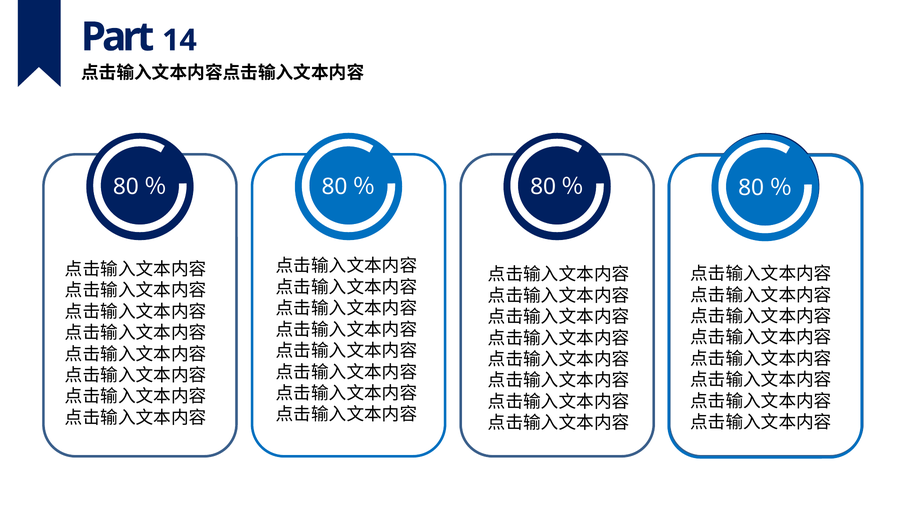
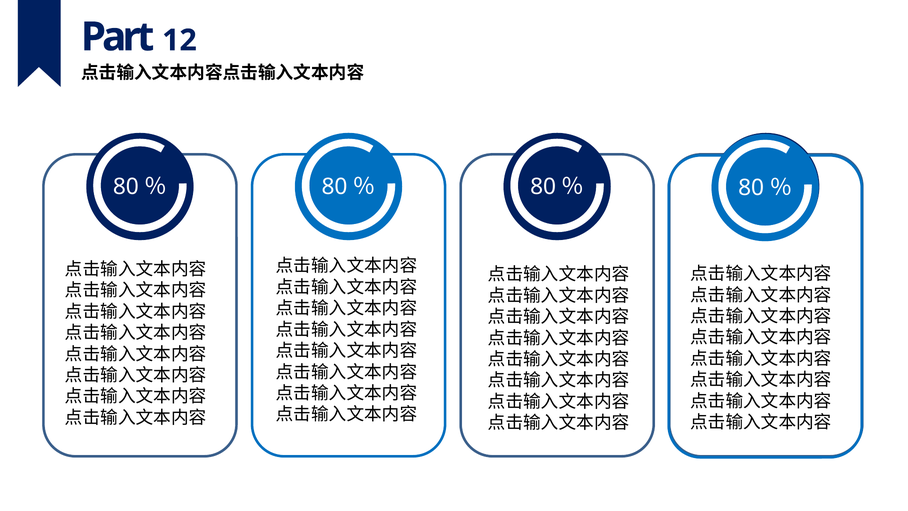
14: 14 -> 12
